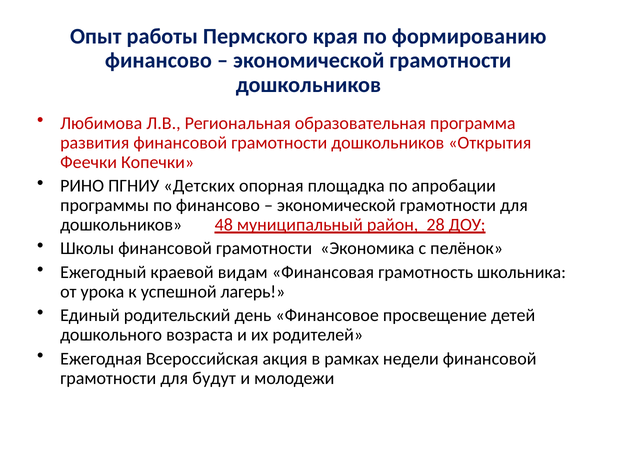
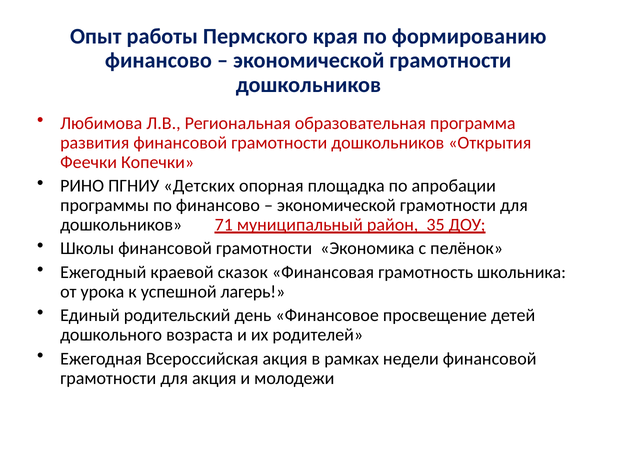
48: 48 -> 71
28: 28 -> 35
видам: видам -> сказок
для будут: будут -> акция
